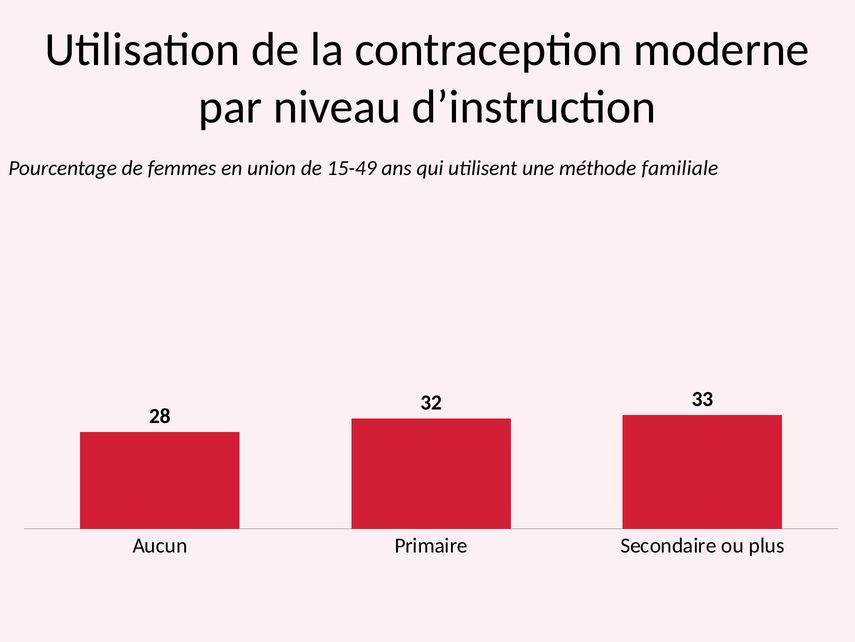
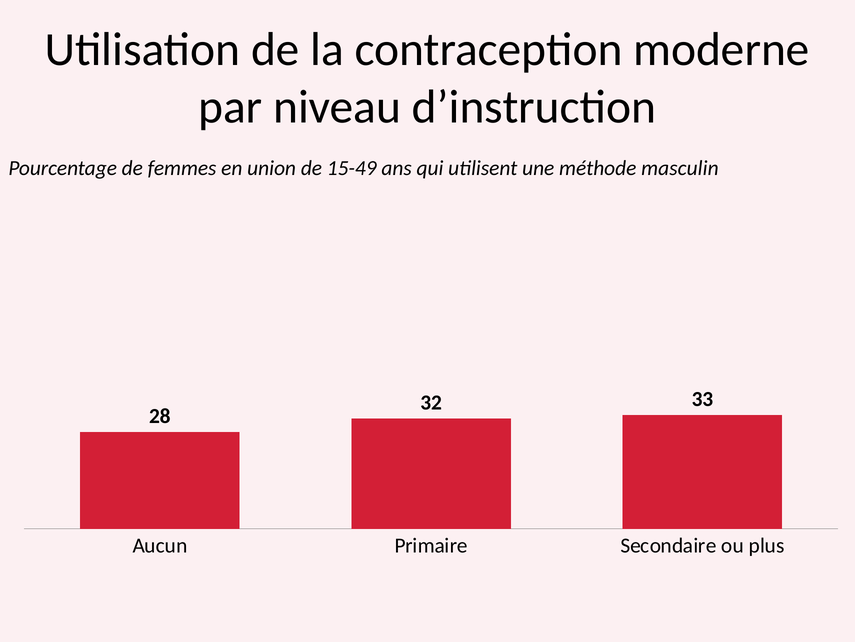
familiale: familiale -> masculin
